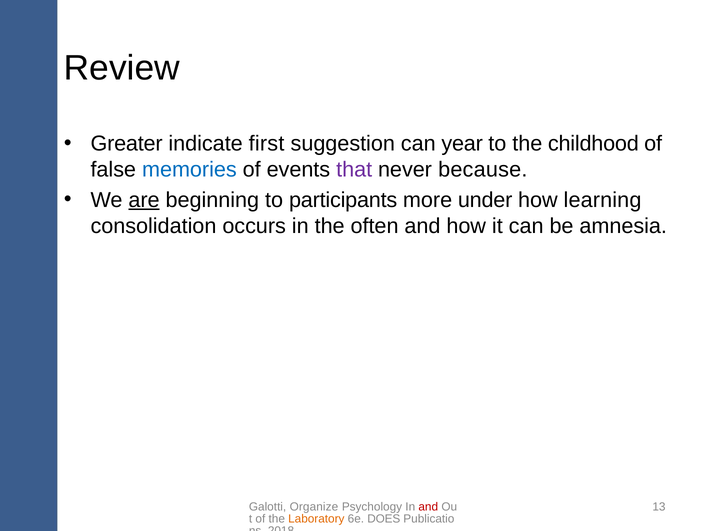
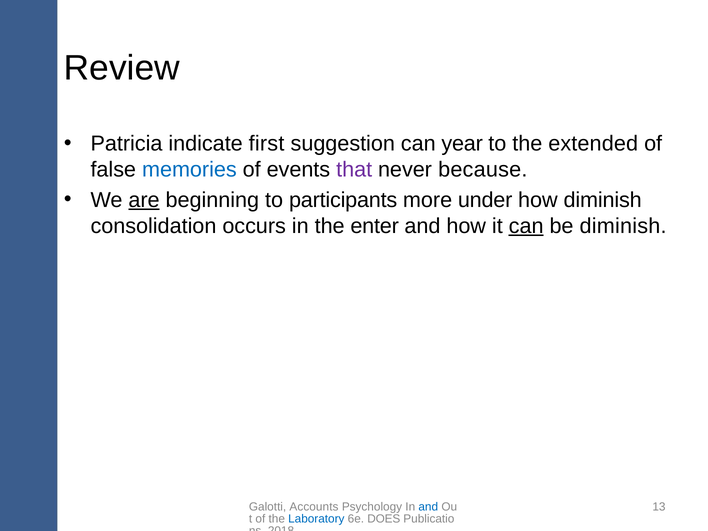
Greater: Greater -> Patricia
childhood: childhood -> extended
how learning: learning -> diminish
often: often -> enter
can at (526, 226) underline: none -> present
be amnesia: amnesia -> diminish
Organize: Organize -> Accounts
and at (428, 507) colour: red -> blue
Laboratory colour: orange -> blue
